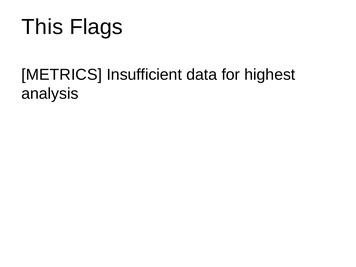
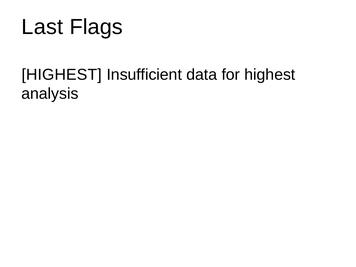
This: This -> Last
METRICS at (62, 75): METRICS -> HIGHEST
